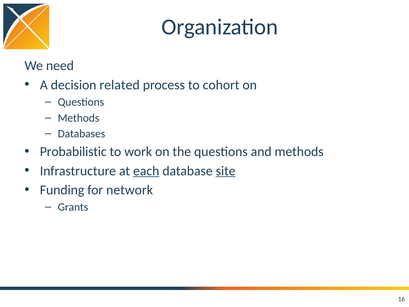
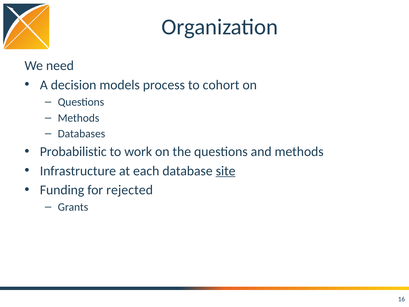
related: related -> models
each underline: present -> none
network: network -> rejected
